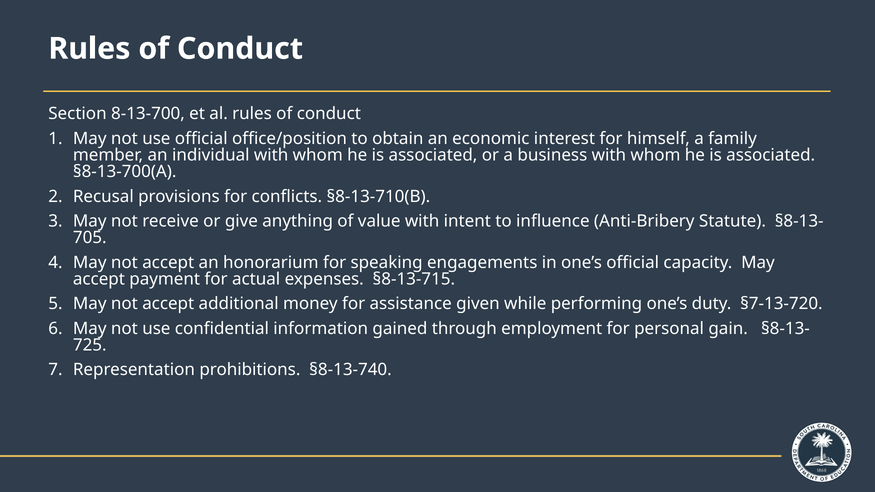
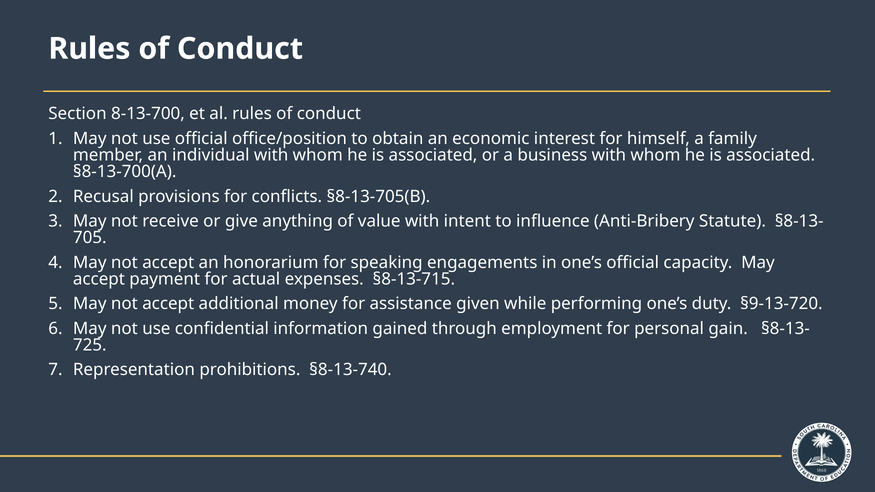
§8-13-710(B: §8-13-710(B -> §8-13-705(B
§7-13-720: §7-13-720 -> §9-13-720
